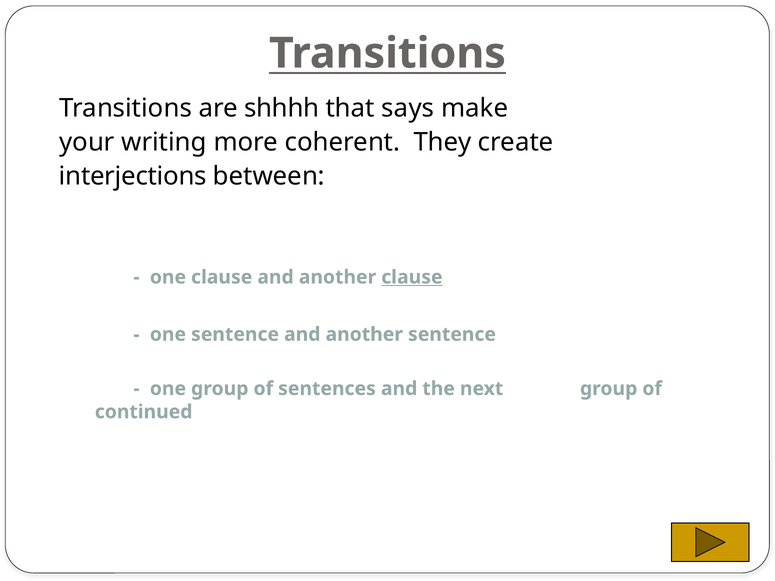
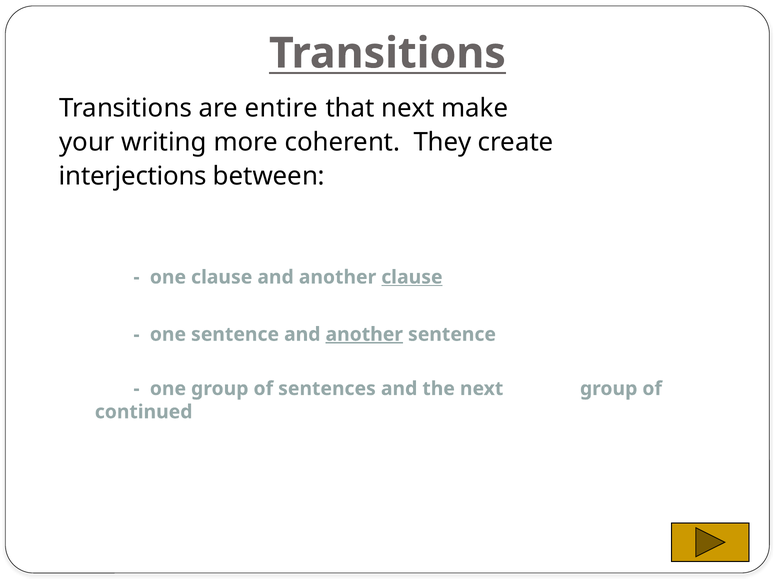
shhhh: shhhh -> entire
that says: says -> next
another at (364, 335) underline: none -> present
